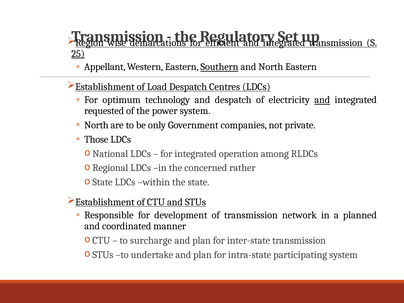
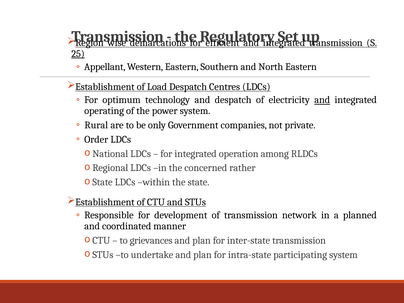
Southern underline: present -> none
requested: requested -> operating
North at (96, 125): North -> Rural
Those: Those -> Order
surcharge: surcharge -> grievances
